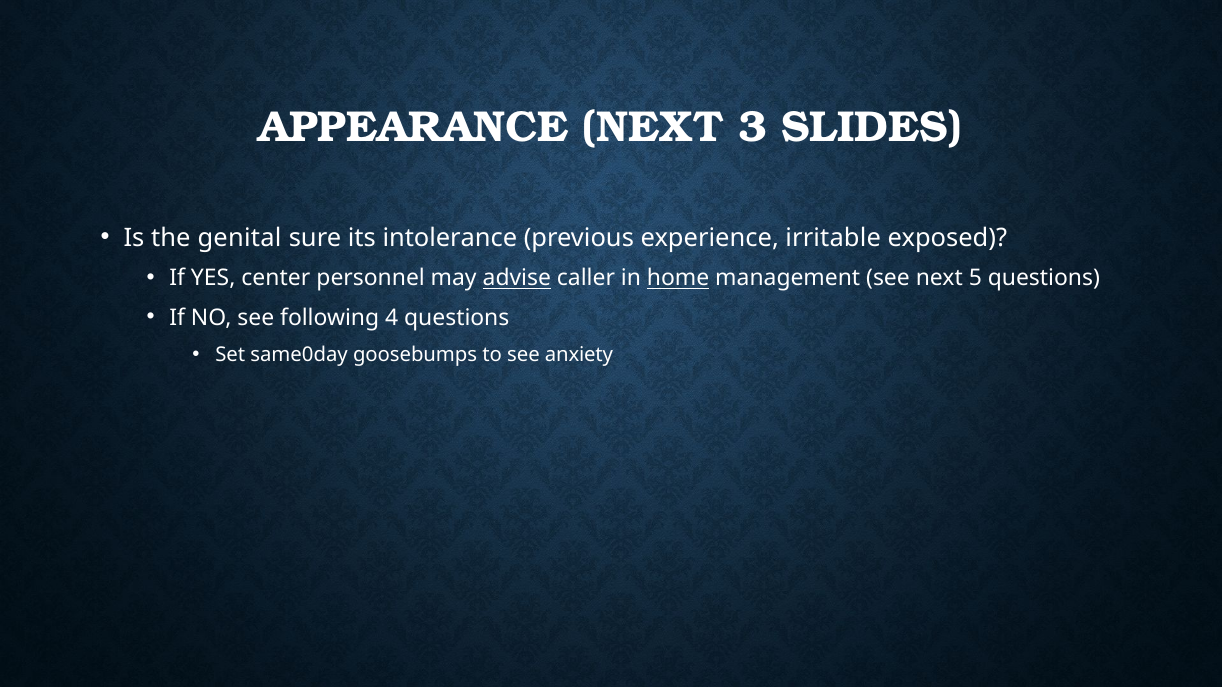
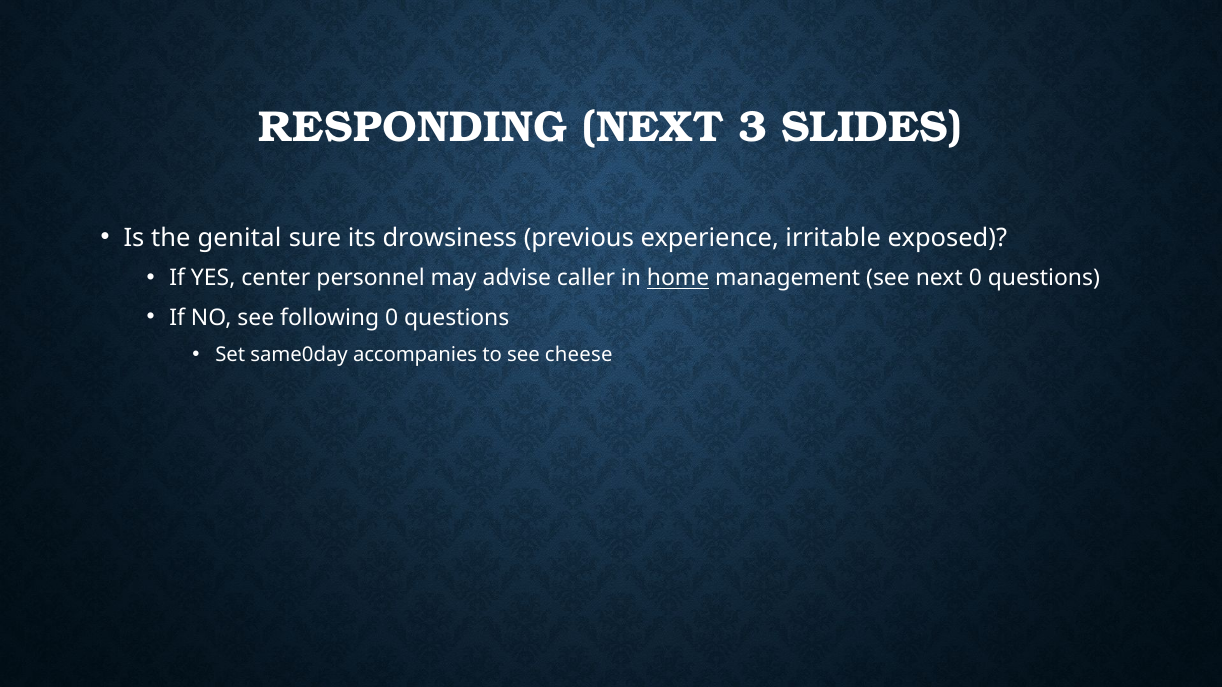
APPEARANCE: APPEARANCE -> RESPONDING
intolerance: intolerance -> drowsiness
advise underline: present -> none
next 5: 5 -> 0
following 4: 4 -> 0
goosebumps: goosebumps -> accompanies
anxiety: anxiety -> cheese
